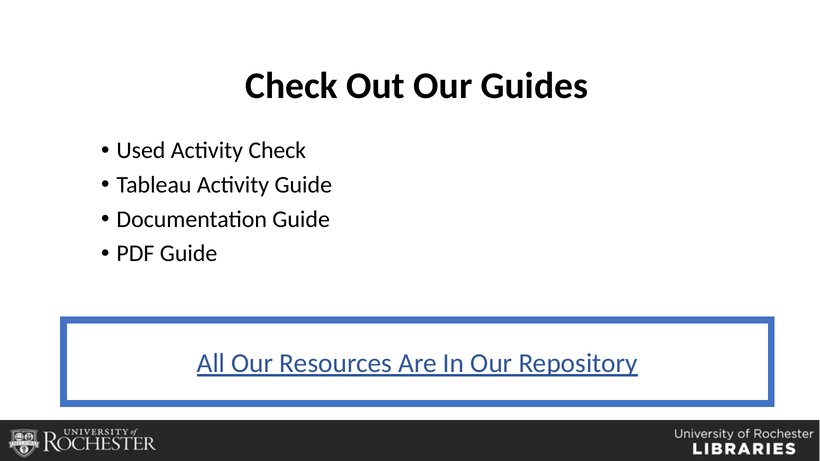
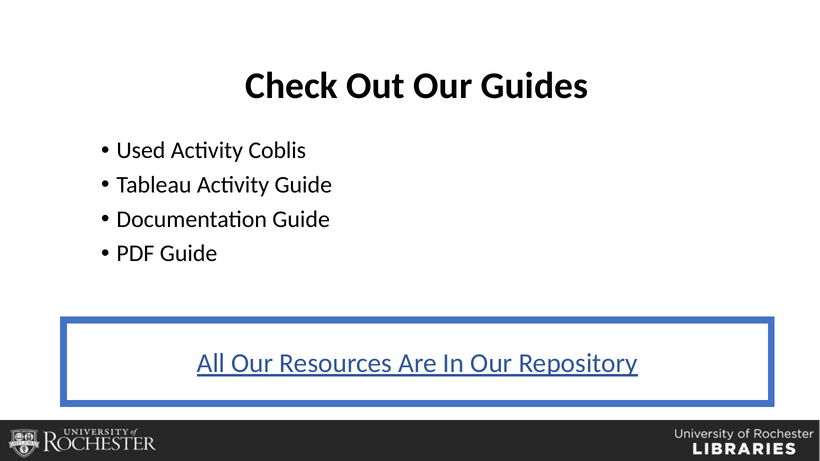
Activity Check: Check -> Coblis
